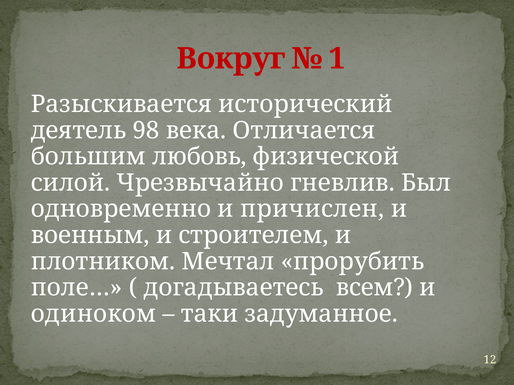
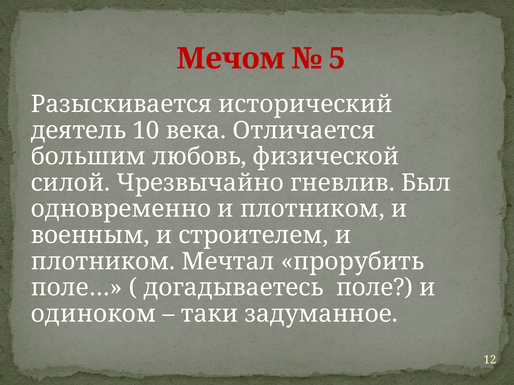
Вокруг: Вокруг -> Мечом
1: 1 -> 5
98: 98 -> 10
одновременно и причислен: причислен -> плотником
всем: всем -> поле
